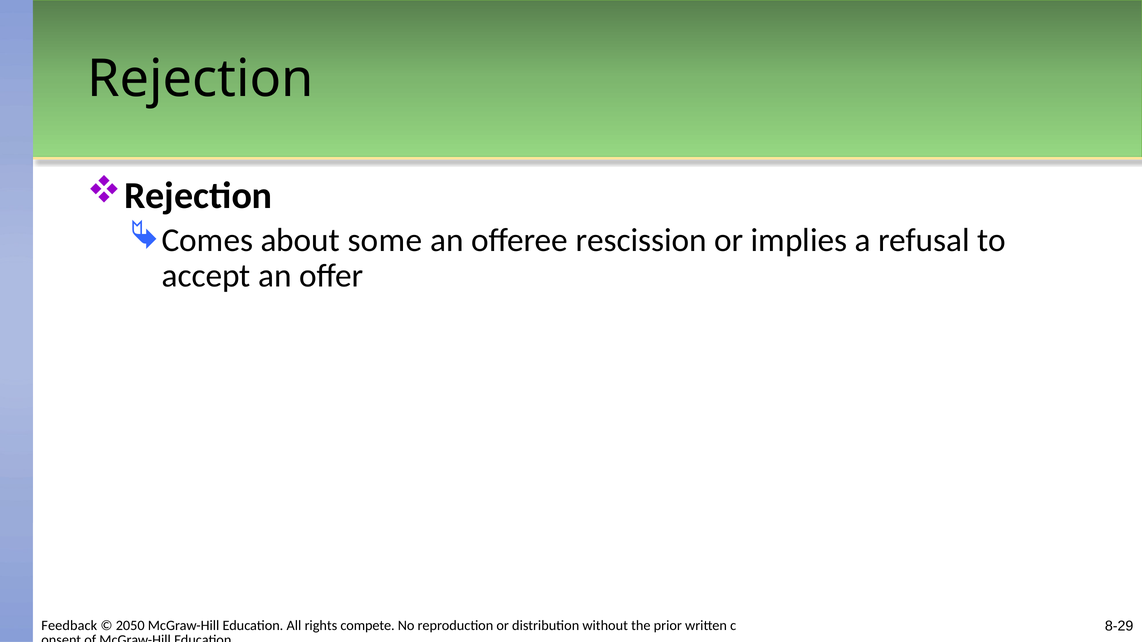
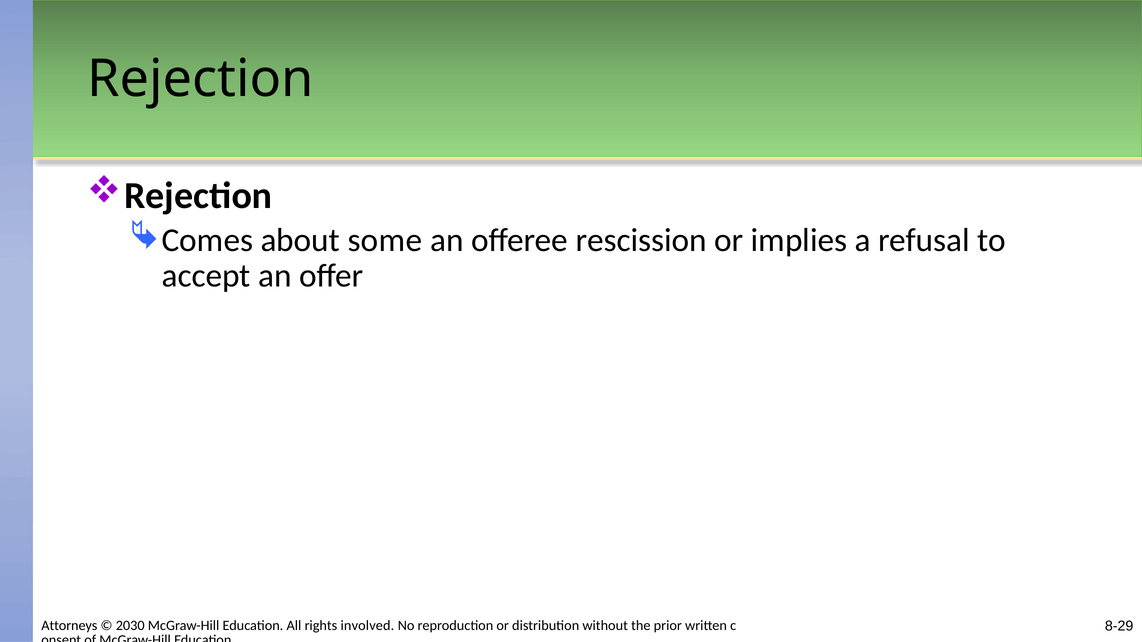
Feedback: Feedback -> Attorneys
2050: 2050 -> 2030
compete: compete -> involved
